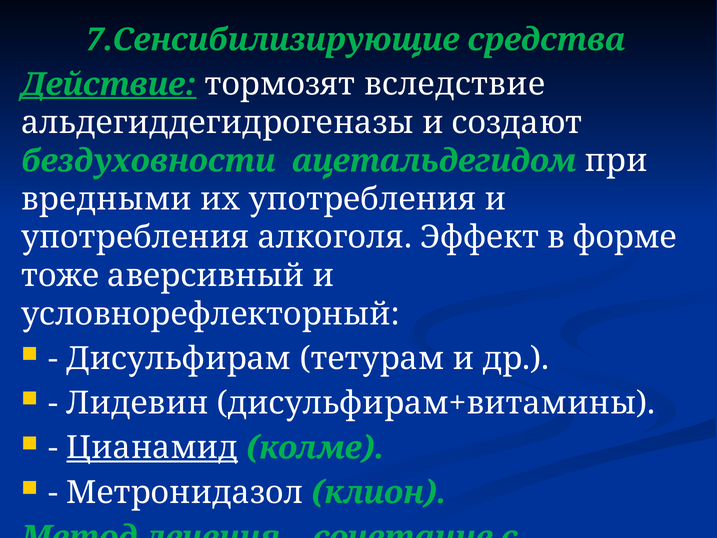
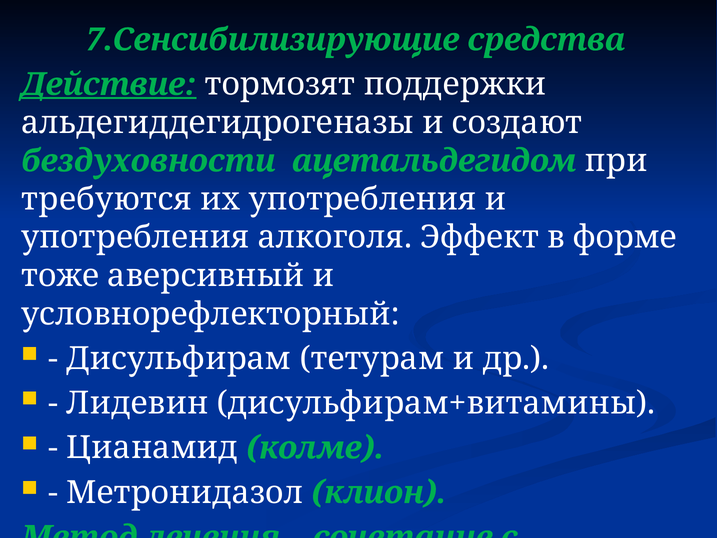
вследствие: вследствие -> поддержки
вредными: вредными -> требуются
Цианамид underline: present -> none
